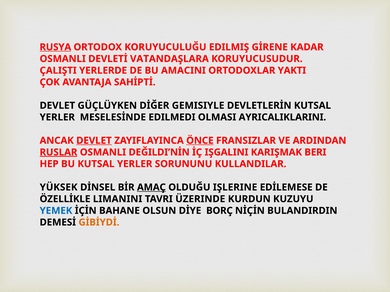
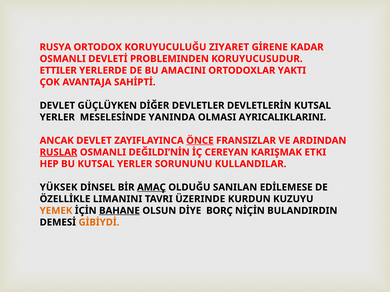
RUSYA underline: present -> none
EDILMIŞ: EDILMIŞ -> ZIYARET
VATANDAŞLARA: VATANDAŞLARA -> PROBLEMINDEN
ÇALIŞTI: ÇALIŞTI -> ETTILER
GEMISIYLE: GEMISIYLE -> DEVLETLER
EDILMEDI: EDILMEDI -> YANINDA
DEVLET at (94, 141) underline: present -> none
IŞGALINI: IŞGALINI -> CEREYAN
BERI: BERI -> ETKI
IŞLERINE: IŞLERINE -> SANILAN
YEMEK colour: blue -> orange
BAHANE underline: none -> present
